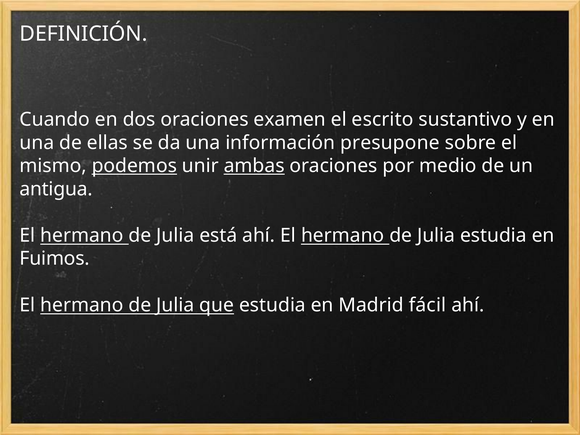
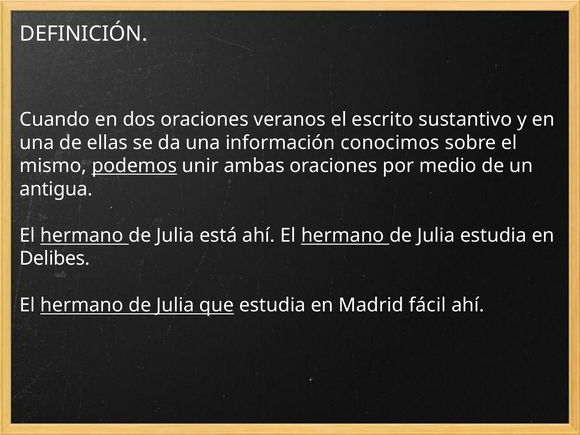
examen: examen -> veranos
presupone: presupone -> conocimos
ambas underline: present -> none
Fuimos: Fuimos -> Delibes
